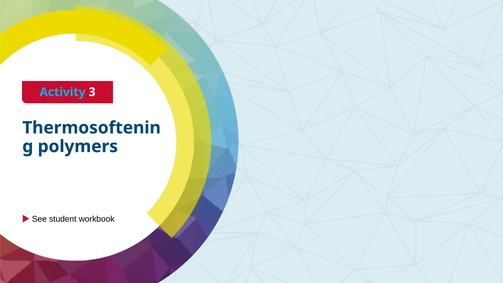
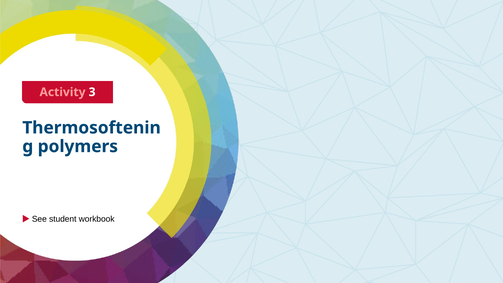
Activity colour: light blue -> pink
